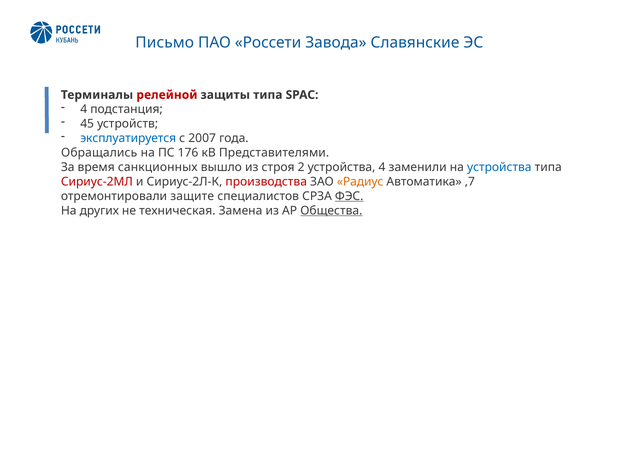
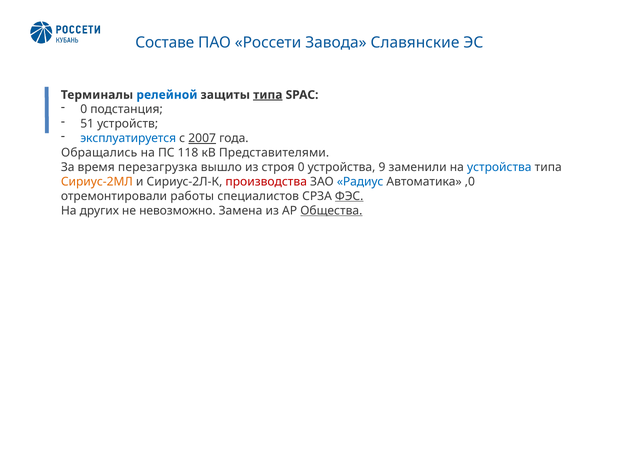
Письмо: Письмо -> Составе
релейной colour: red -> blue
типа at (268, 95) underline: none -> present
4 at (84, 109): 4 -> 0
45: 45 -> 51
2007 underline: none -> present
176: 176 -> 118
санкционных: санкционных -> перезагрузка
строя 2: 2 -> 0
устройства 4: 4 -> 9
Сириус-2МЛ colour: red -> orange
Радиус colour: orange -> blue
,7: ,7 -> ,0
защите: защите -> работы
техническая: техническая -> невозможно
